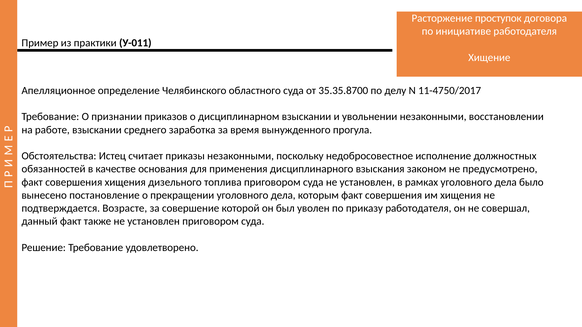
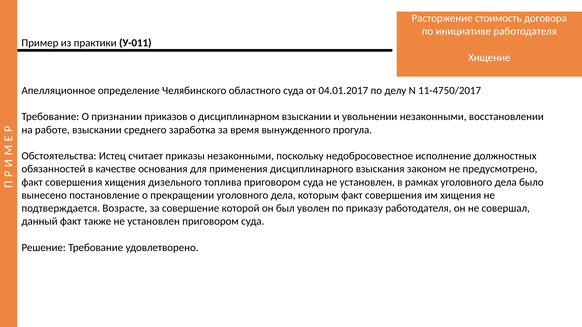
проступок: проступок -> стоимость
35.35.8700: 35.35.8700 -> 04.01.2017
